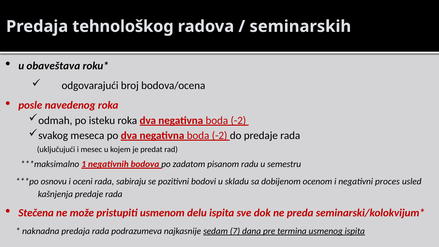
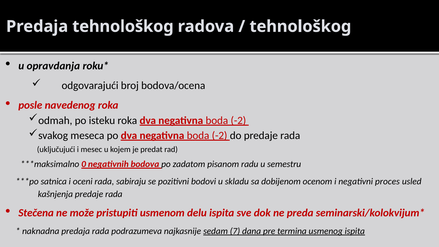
seminarskih at (300, 26): seminarskih -> tehnološkog
obaveštava: obaveštava -> opravdanja
1: 1 -> 0
osnovu: osnovu -> satnica
